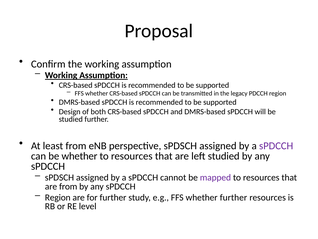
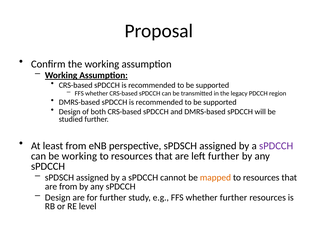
be whether: whether -> working
left studied: studied -> further
mapped colour: purple -> orange
Region at (58, 197): Region -> Design
